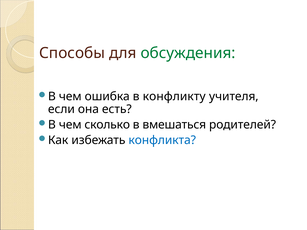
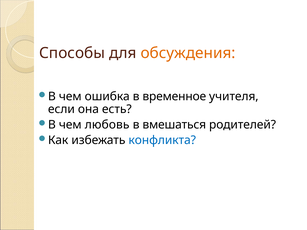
обсуждения colour: green -> orange
конфликту: конфликту -> временное
сколько: сколько -> любовь
